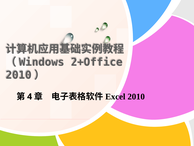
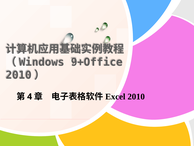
2+Office: 2+Office -> 9+Office
